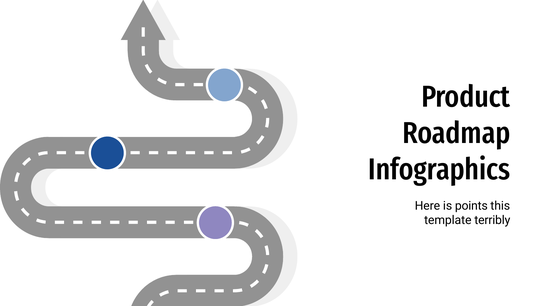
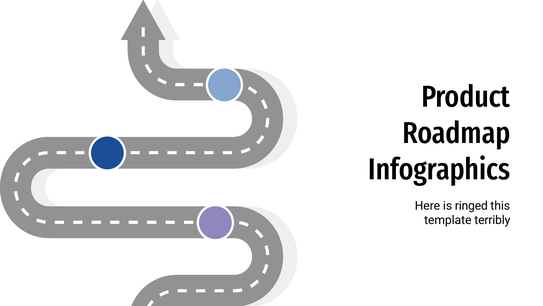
points: points -> ringed
